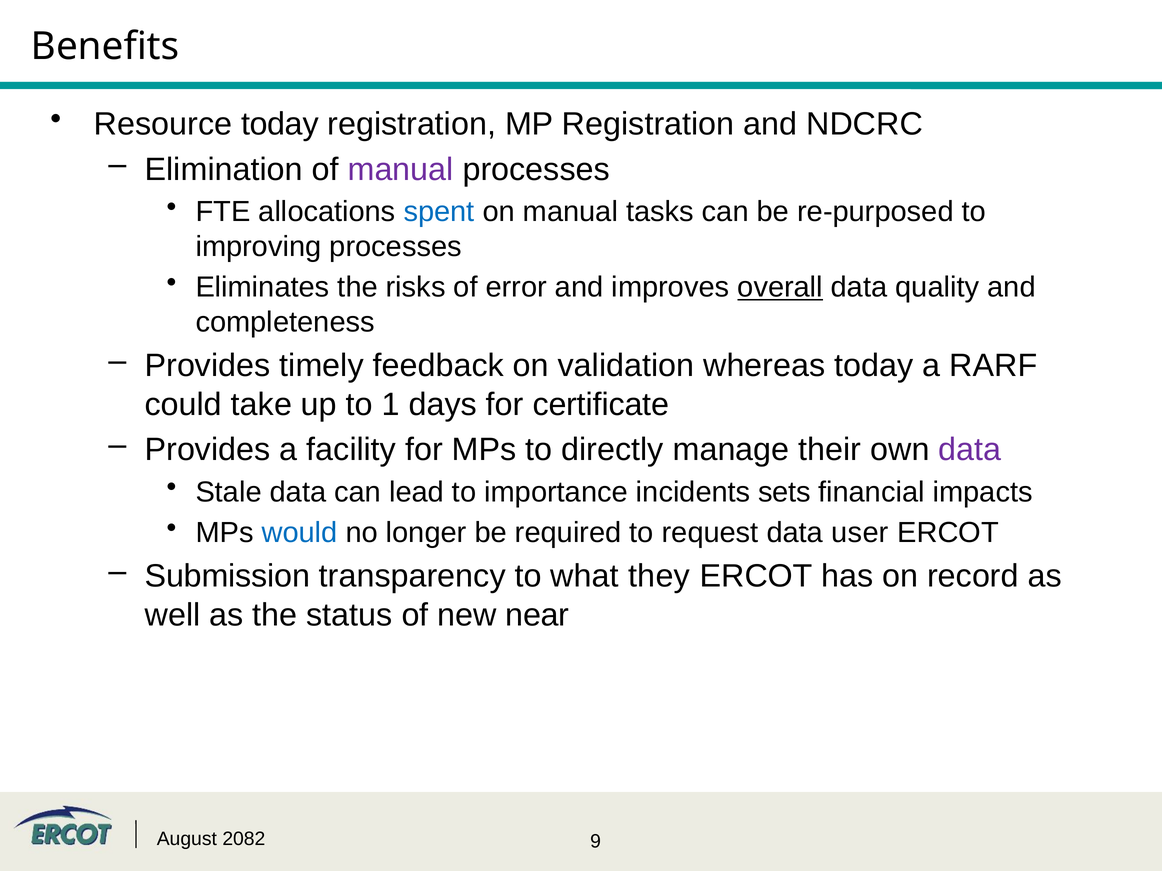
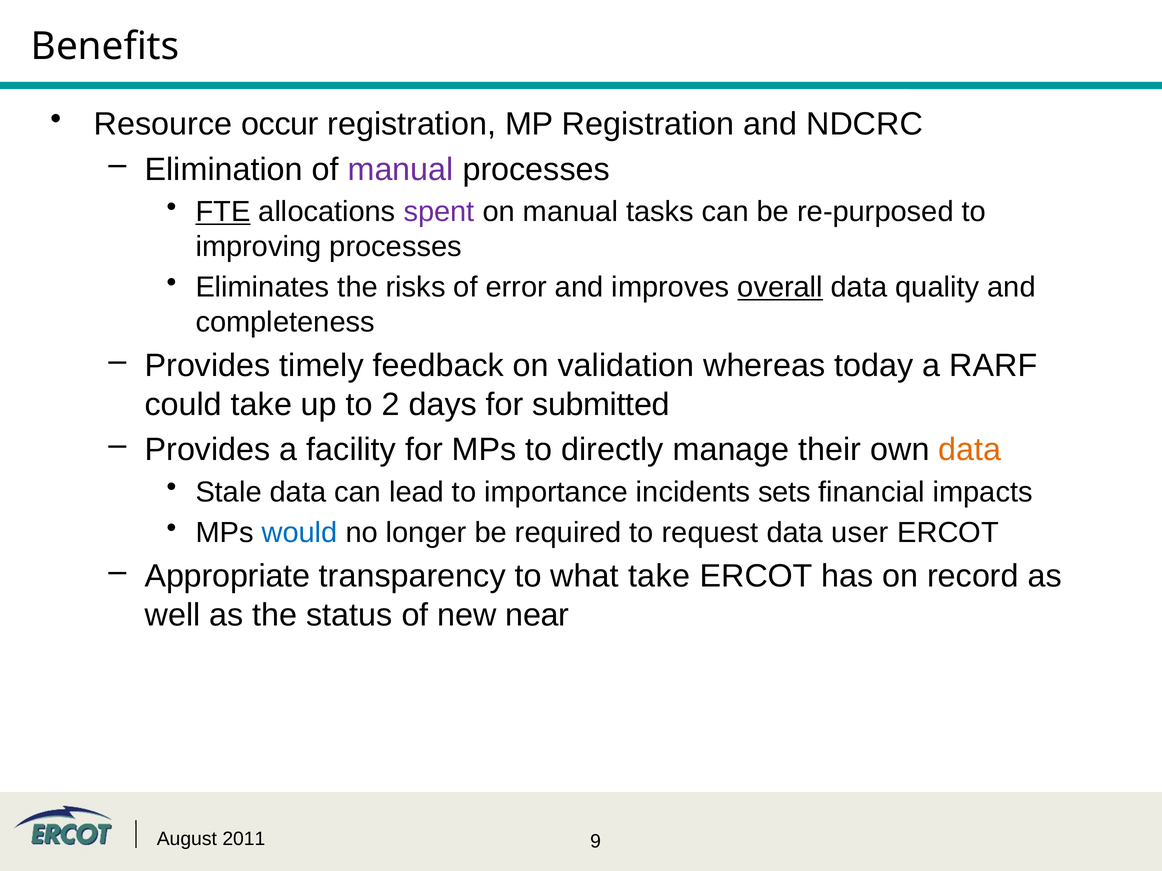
Resource today: today -> occur
FTE underline: none -> present
spent colour: blue -> purple
1: 1 -> 2
certificate: certificate -> submitted
data at (970, 450) colour: purple -> orange
Submission: Submission -> Appropriate
what they: they -> take
2082: 2082 -> 2011
